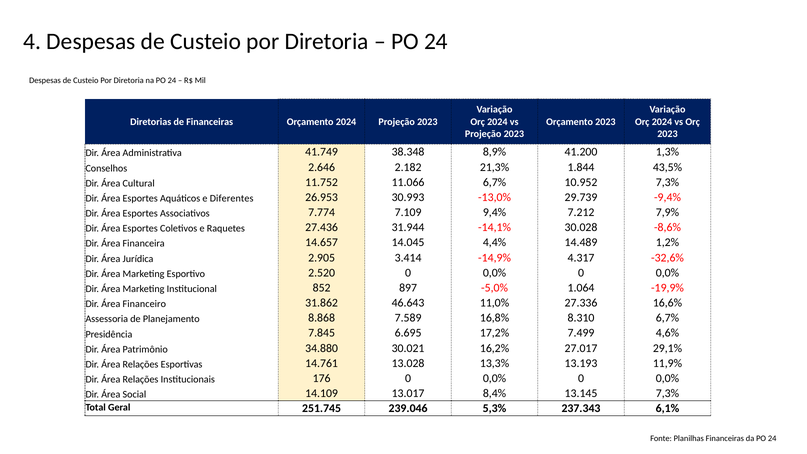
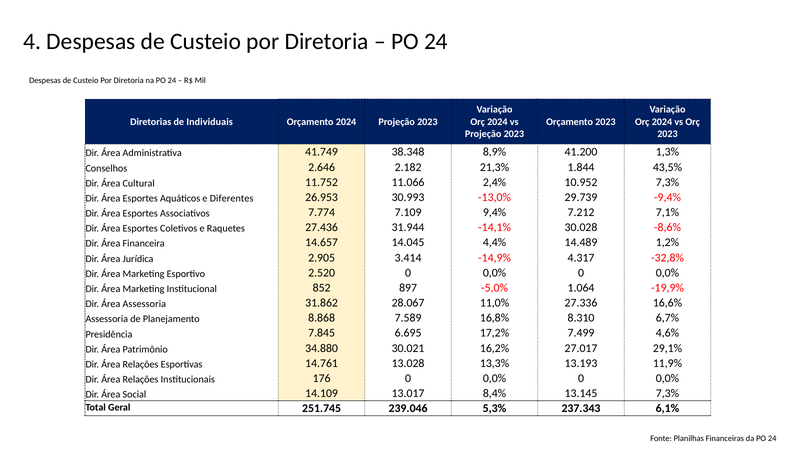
de Financeiras: Financeiras -> Individuais
11.066 6,7%: 6,7% -> 2,4%
7,9%: 7,9% -> 7,1%
-32,6%: -32,6% -> -32,8%
Área Financeiro: Financeiro -> Assessoria
46.643: 46.643 -> 28.067
